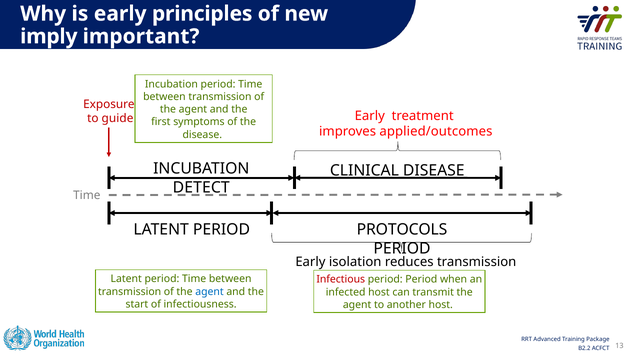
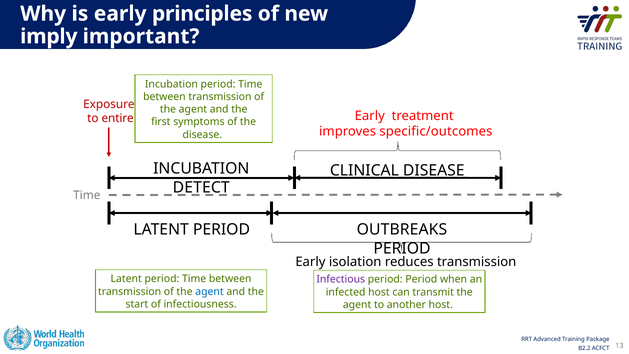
guide: guide -> entire
applied/outcomes: applied/outcomes -> specific/outcomes
PROTOCOLS: PROTOCOLS -> OUTBREAKS
Infectious colour: red -> purple
